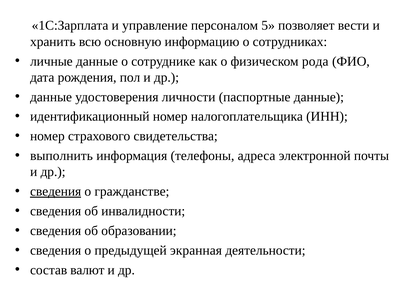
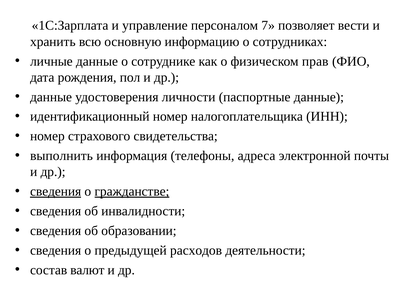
5: 5 -> 7
рода: рода -> прав
гражданстве underline: none -> present
экранная: экранная -> расходов
